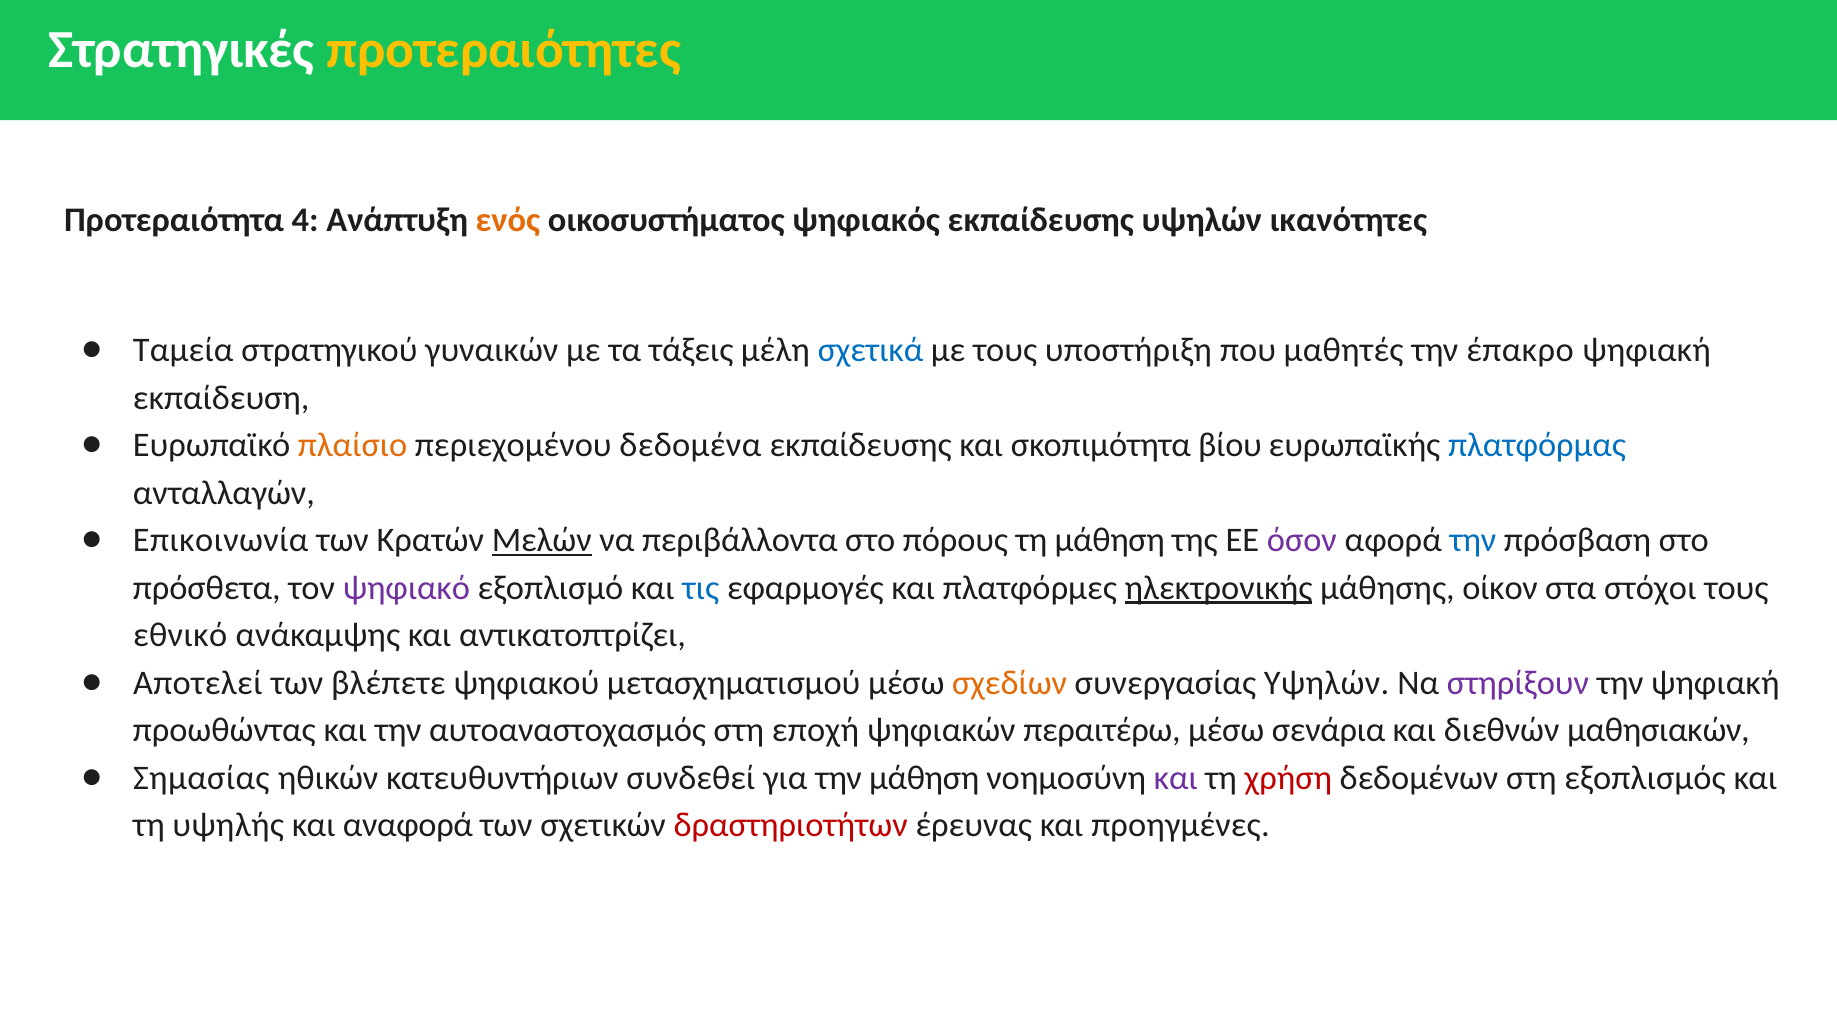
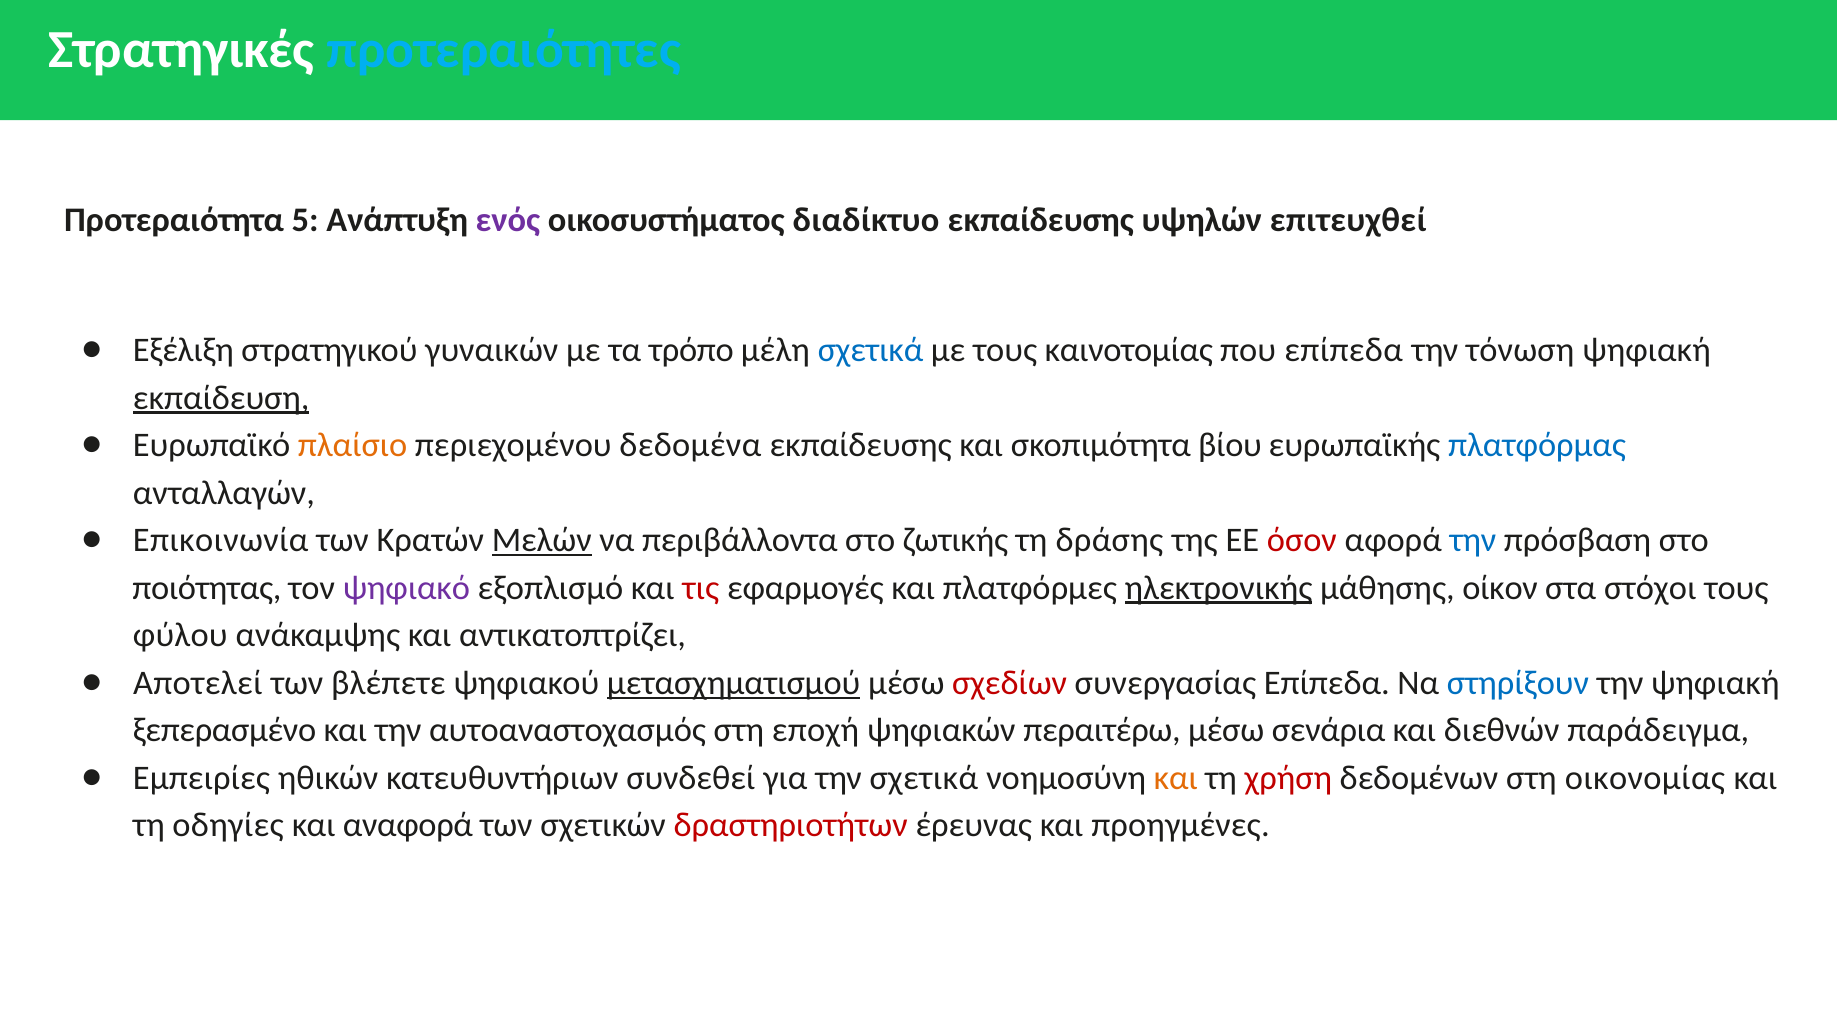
προτεραιότητες colour: yellow -> light blue
4: 4 -> 5
ενός colour: orange -> purple
ψηφιακός: ψηφιακός -> διαδίκτυο
ικανότητες: ικανότητες -> επιτευχθεί
Ταμεία: Ταμεία -> Εξέλιξη
τάξεις: τάξεις -> τρόπο
υποστήριξη: υποστήριξη -> καινοτομίας
που μαθητές: μαθητές -> επίπεδα
έπακρο: έπακρο -> τόνωση
εκπαίδευση underline: none -> present
πόρους: πόρους -> ζωτικής
τη μάθηση: μάθηση -> δράσης
όσον colour: purple -> red
πρόσθετα: πρόσθετα -> ποιότητας
τις colour: blue -> red
εθνικό: εθνικό -> φύλου
μετασχηματισμού underline: none -> present
σχεδίων colour: orange -> red
συνεργασίας Υψηλών: Υψηλών -> Επίπεδα
στηρίξουν colour: purple -> blue
προωθώντας: προωθώντας -> ξεπερασμένο
μαθησιακών: μαθησιακών -> παράδειγμα
Σημασίας: Σημασίας -> Εμπειρίες
την μάθηση: μάθηση -> σχετικά
και at (1176, 778) colour: purple -> orange
εξοπλισμός: εξοπλισμός -> οικονομίας
υψηλής: υψηλής -> οδηγίες
